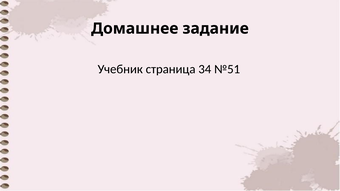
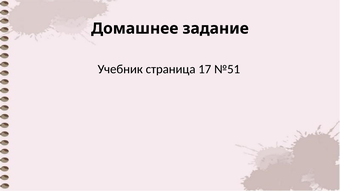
34: 34 -> 17
